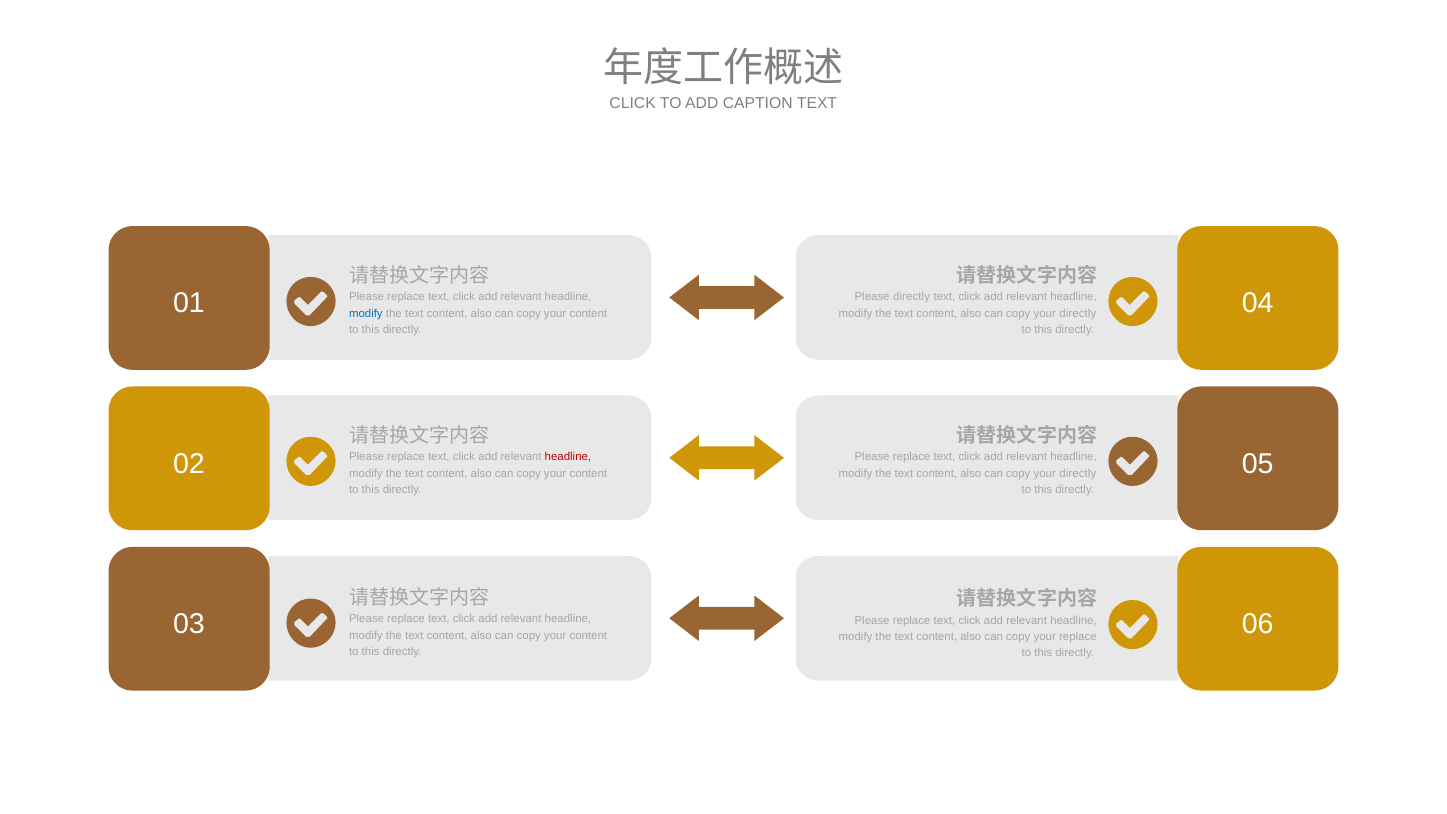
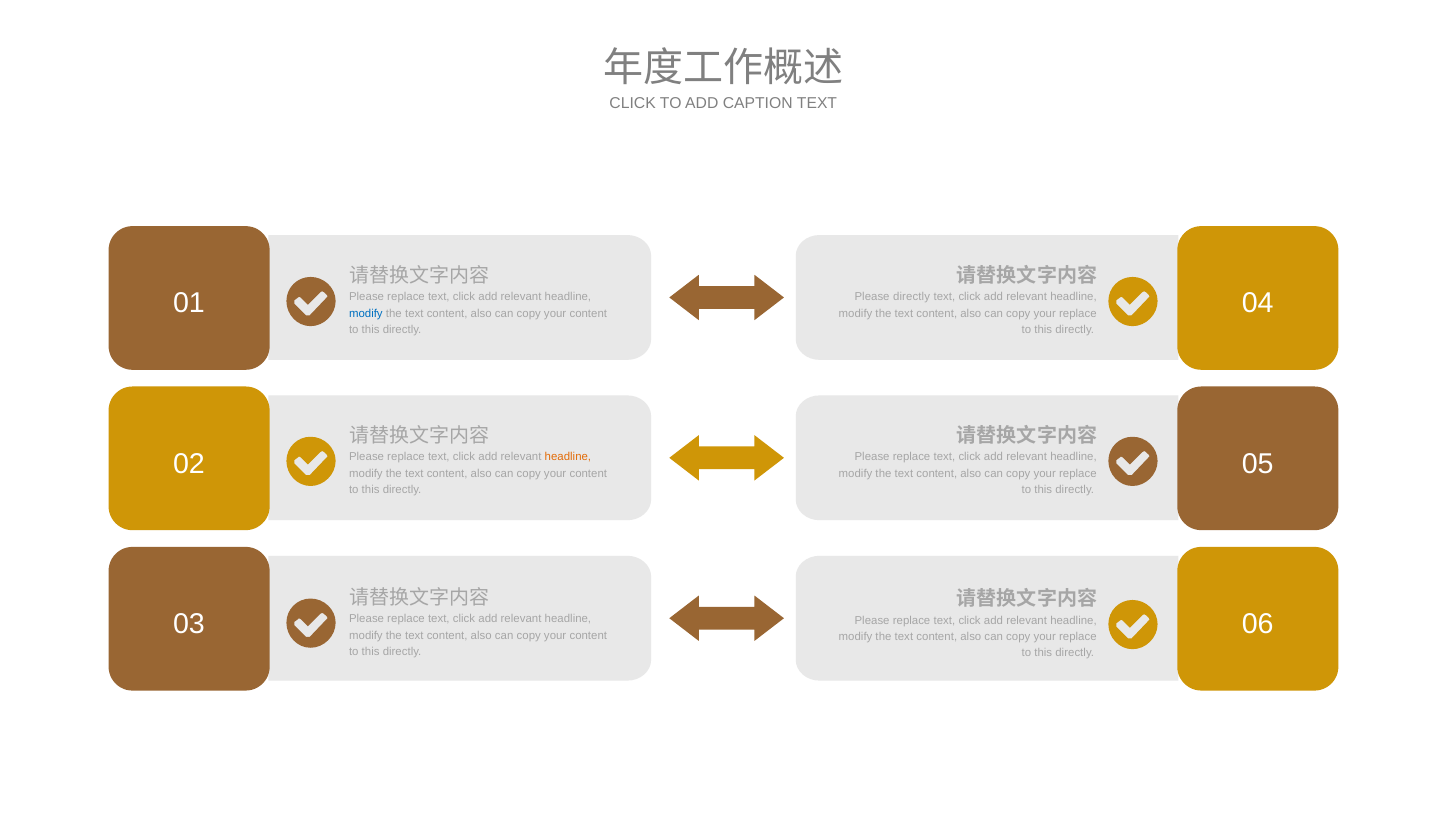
directly at (1078, 314): directly -> replace
headline at (568, 457) colour: red -> orange
directly at (1078, 473): directly -> replace
